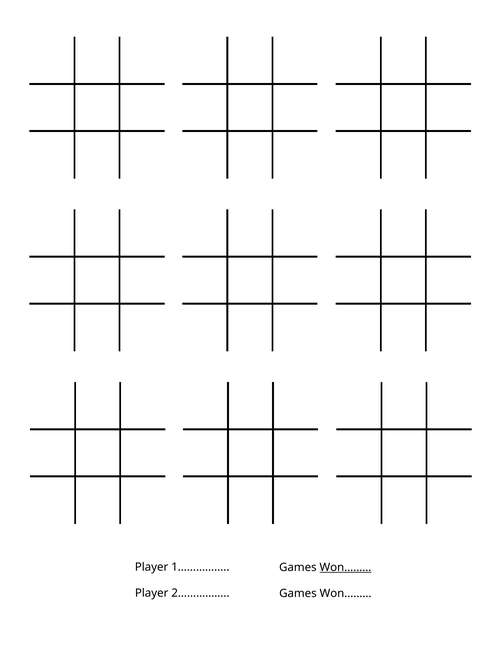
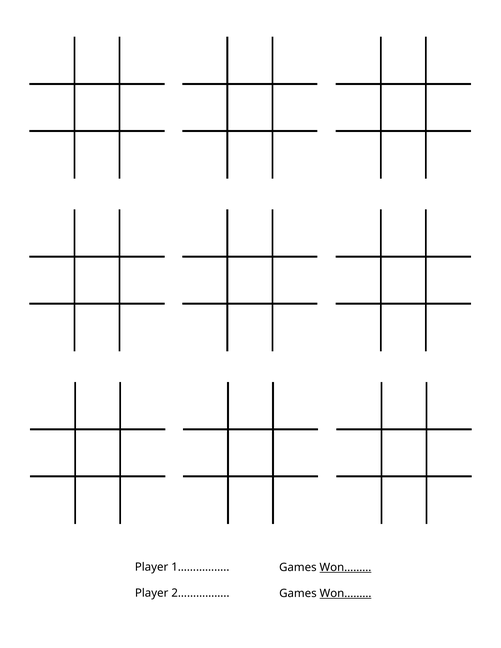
Won……… at (346, 594) underline: none -> present
